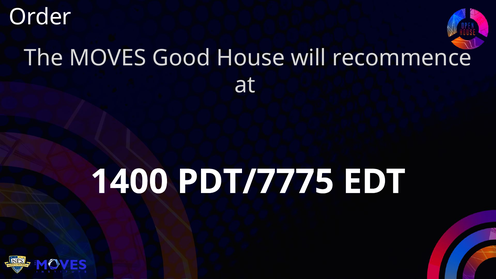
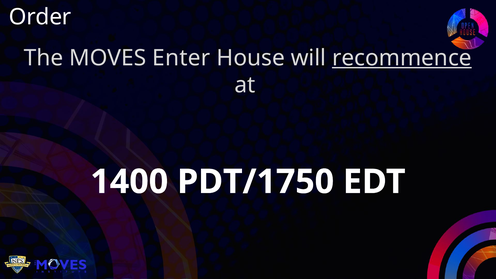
Good: Good -> Enter
recommence underline: none -> present
PDT/7775: PDT/7775 -> PDT/1750
